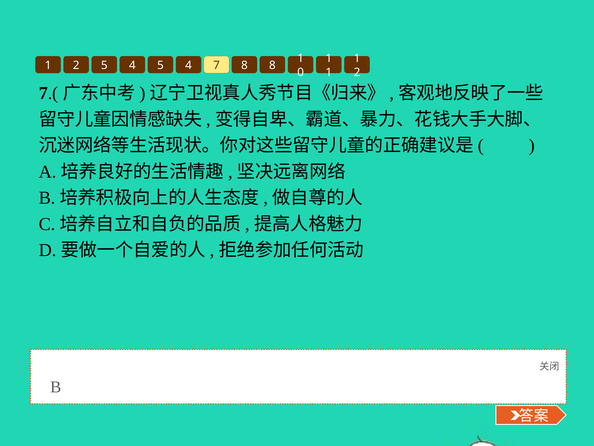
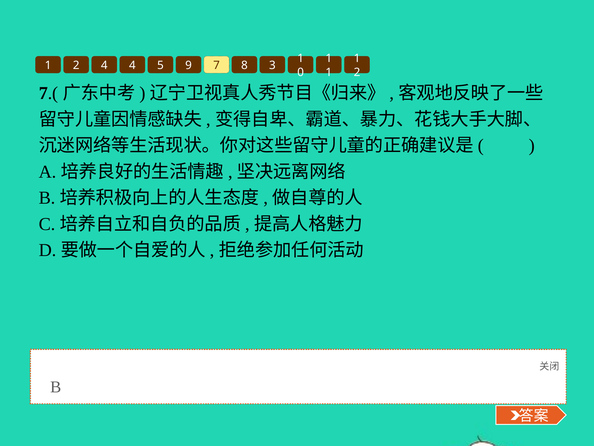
2 5: 5 -> 4
4 5 4: 4 -> 9
8 8: 8 -> 3
